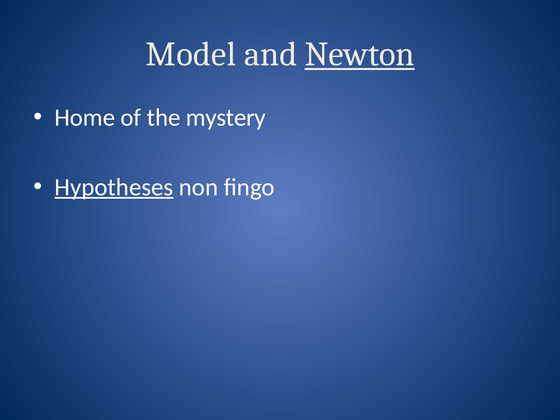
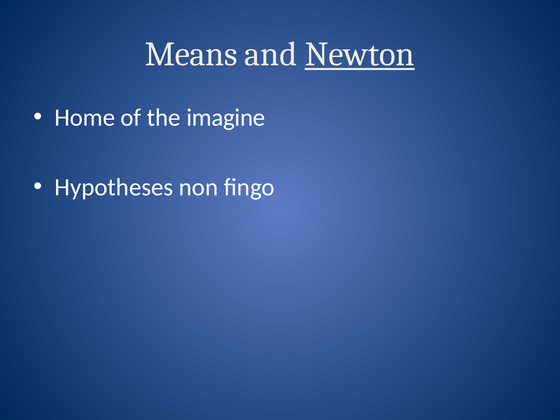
Model: Model -> Means
mystery: mystery -> imagine
Hypotheses underline: present -> none
